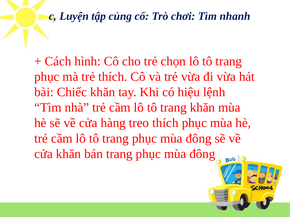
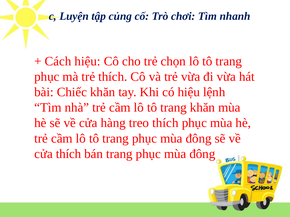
Cách hình: hình -> hiệu
cửa khăn: khăn -> thích
